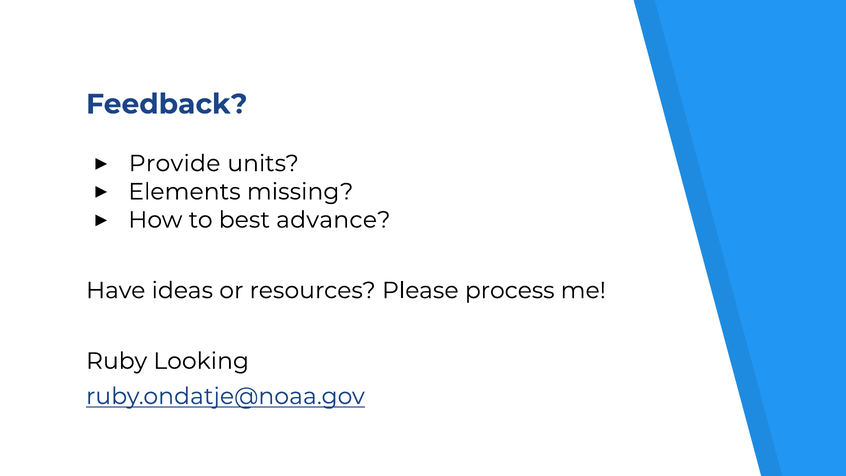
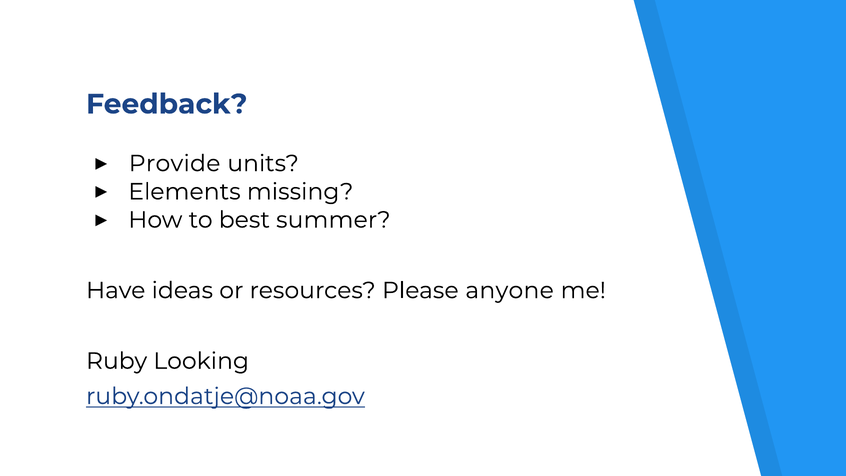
advance: advance -> summer
process: process -> anyone
